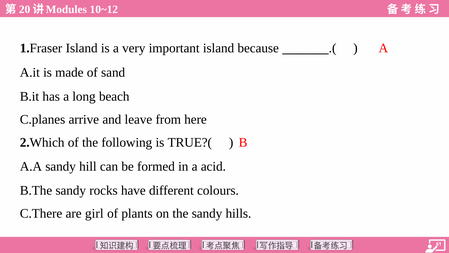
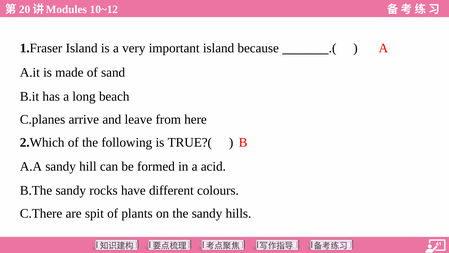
girl: girl -> spit
